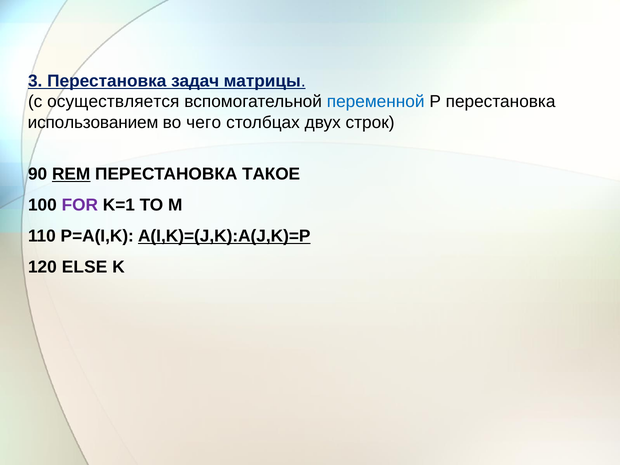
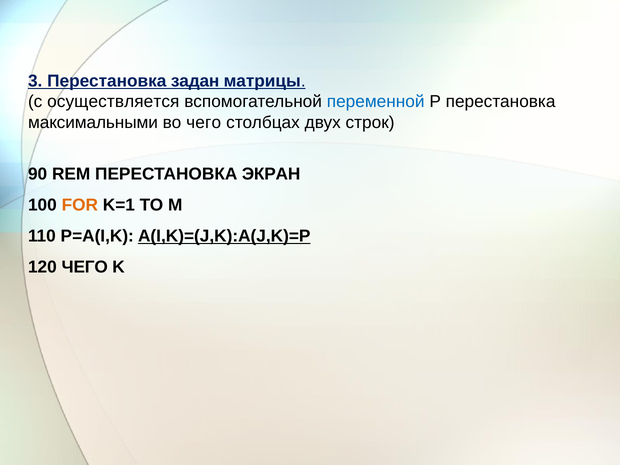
задач: задач -> задан
использованием: использованием -> максимальными
REM underline: present -> none
ТАКОЕ: ТАКОЕ -> ЭКРАН
FOR colour: purple -> orange
120 ELSE: ELSE -> ЧЕГО
